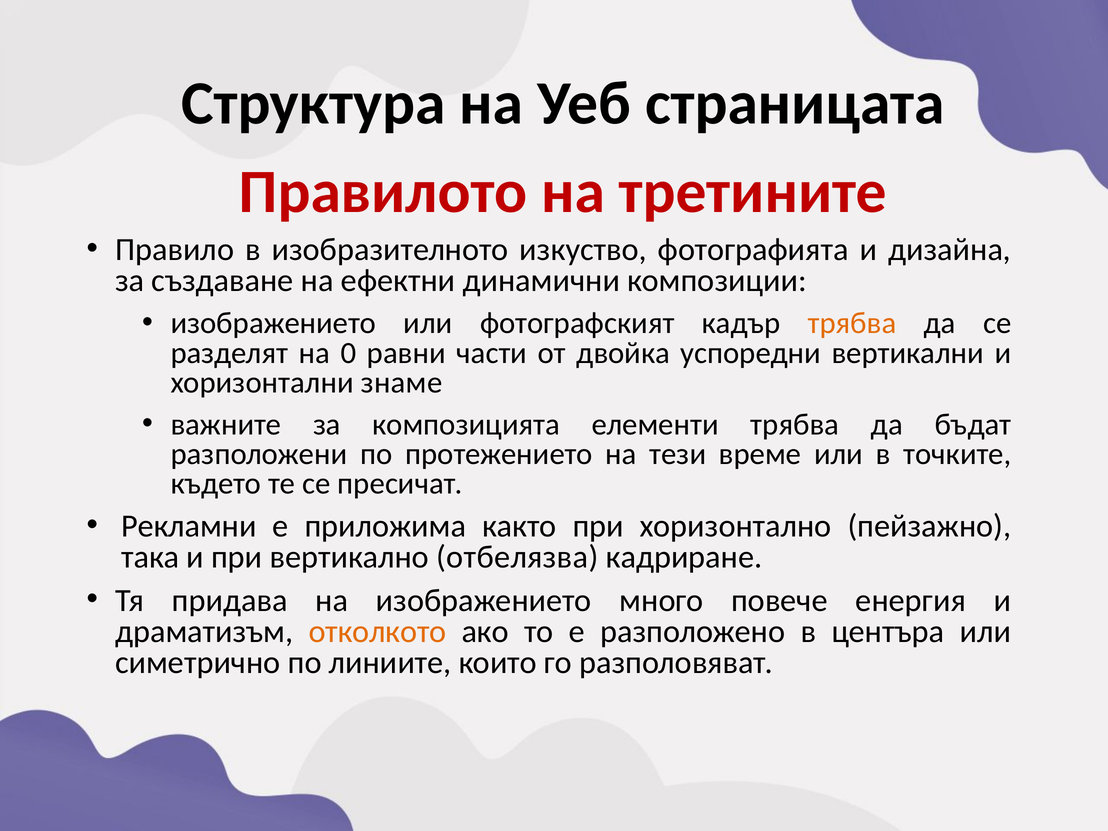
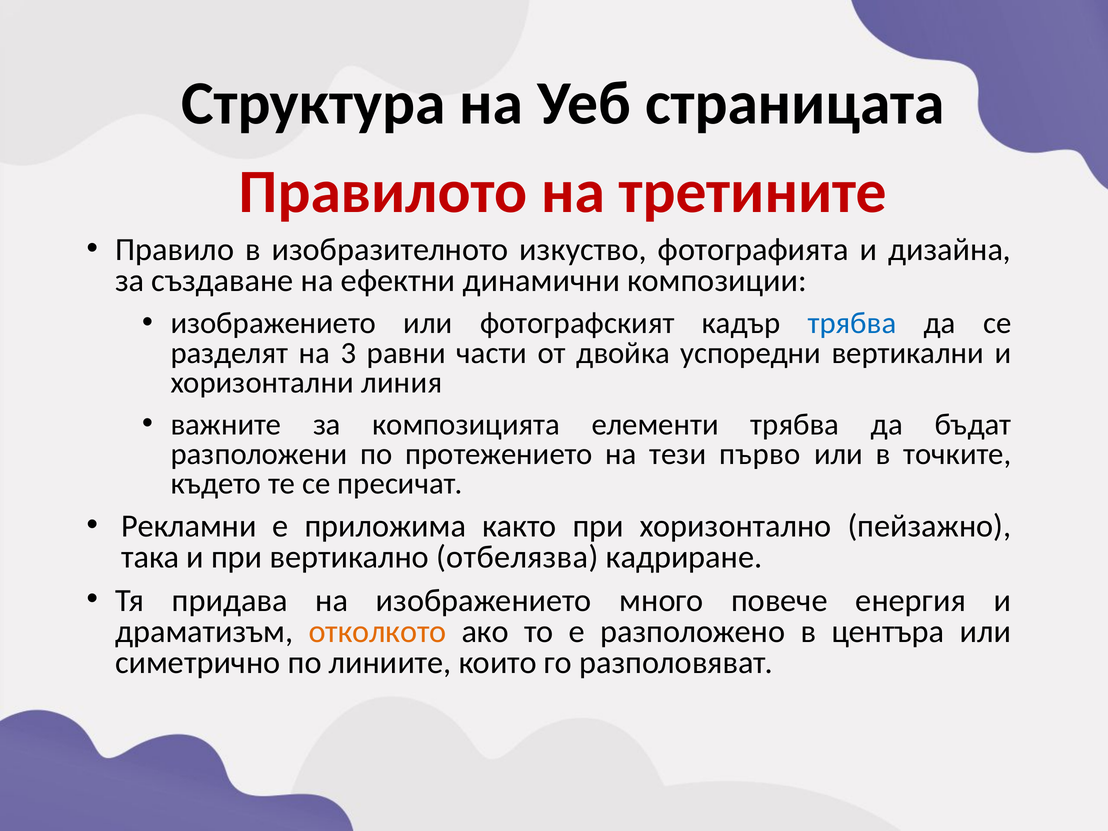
трябва at (852, 323) colour: orange -> blue
0: 0 -> 3
знаме: знаме -> линия
време: време -> първо
